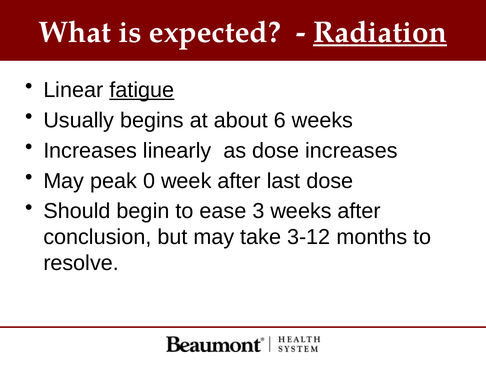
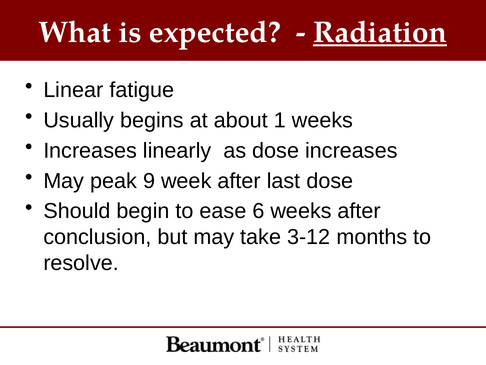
fatigue underline: present -> none
6: 6 -> 1
0: 0 -> 9
3: 3 -> 6
